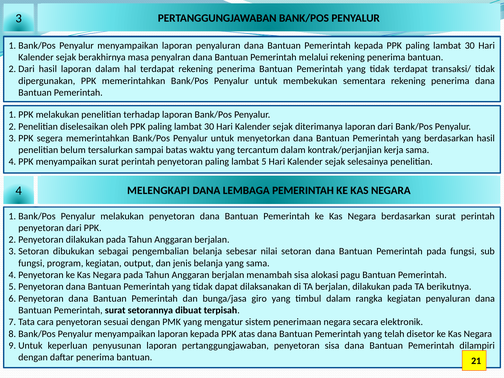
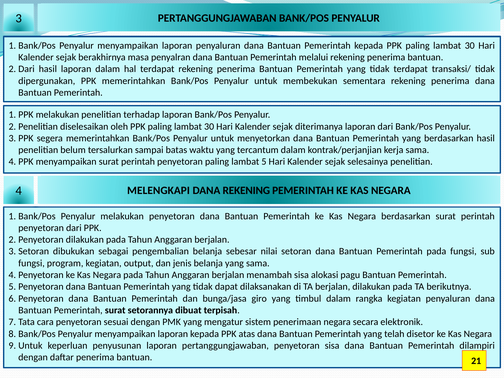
DANA LEMBAGA: LEMBAGA -> REKENING
